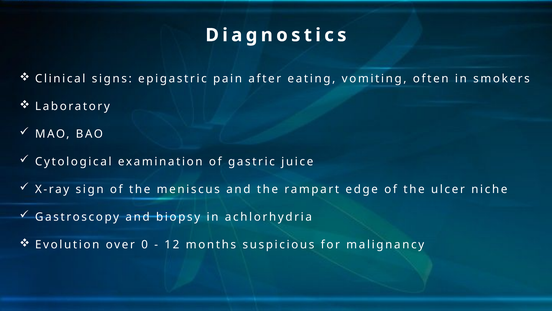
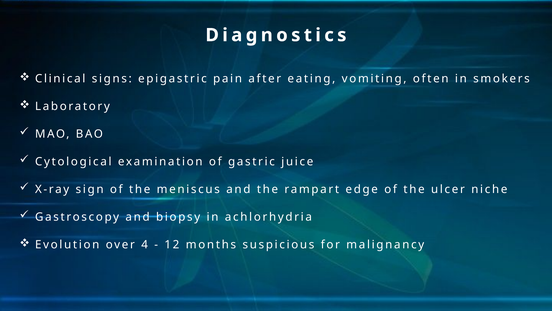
0: 0 -> 4
